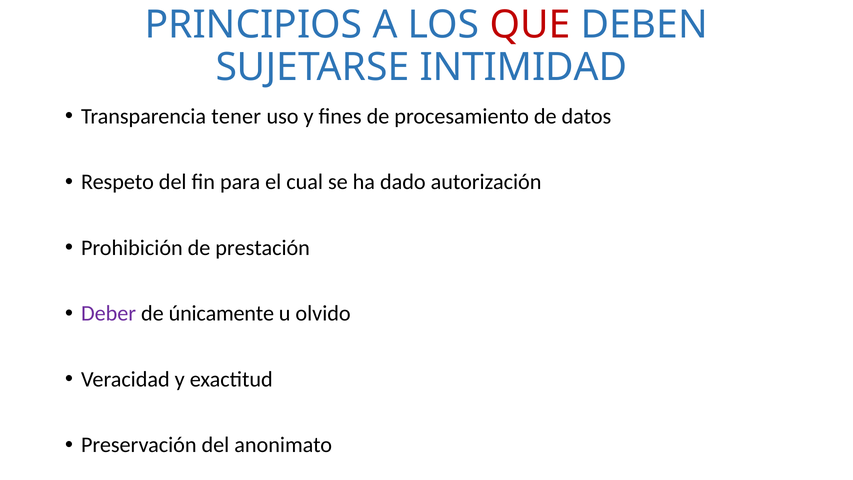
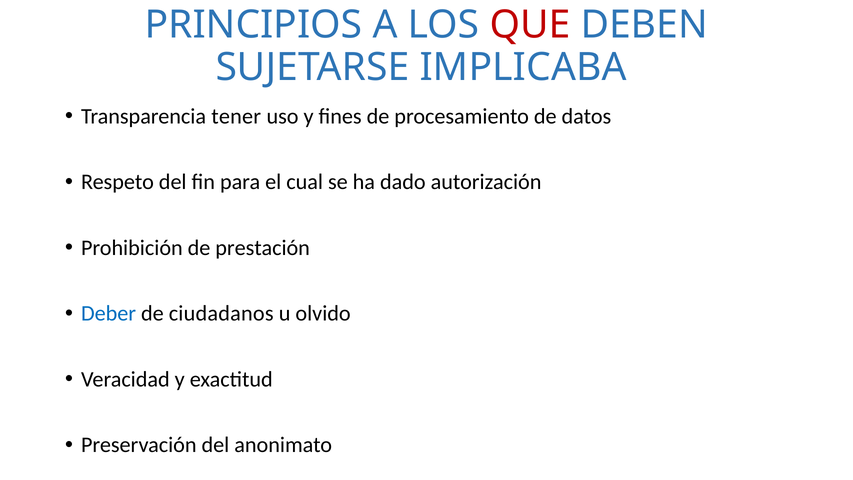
INTIMIDAD: INTIMIDAD -> IMPLICABA
Deber colour: purple -> blue
únicamente: únicamente -> ciudadanos
